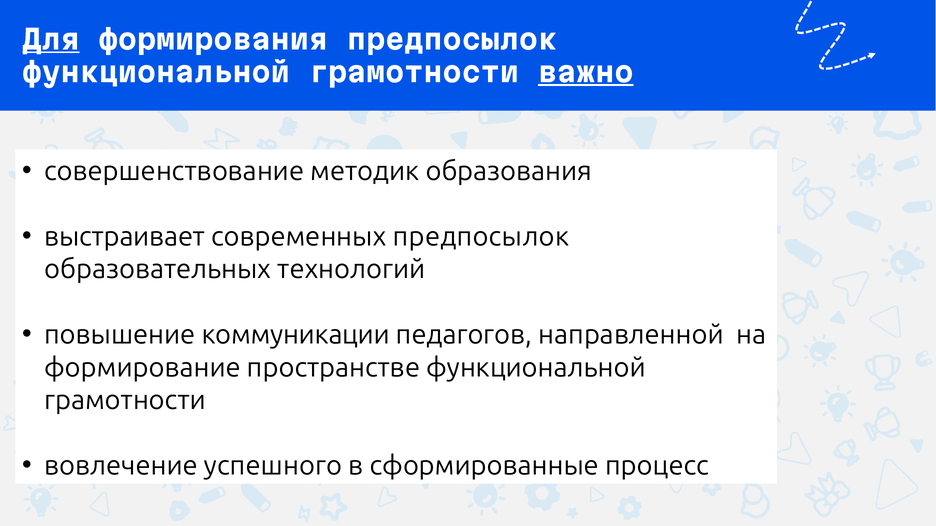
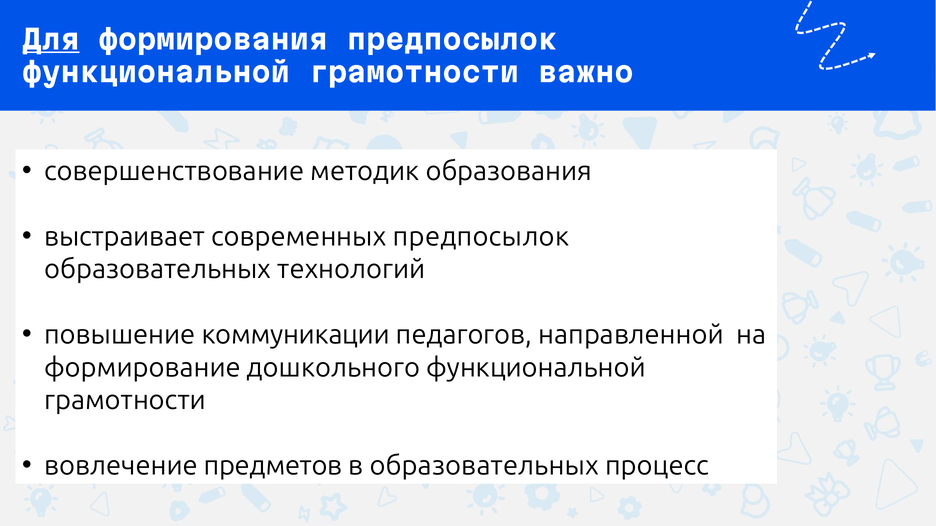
важно underline: present -> none
пространстве: пространстве -> дошкольного
успешного: успешного -> предметов
в сформированные: сформированные -> образовательных
